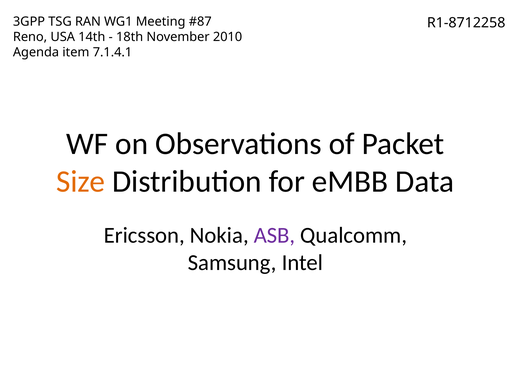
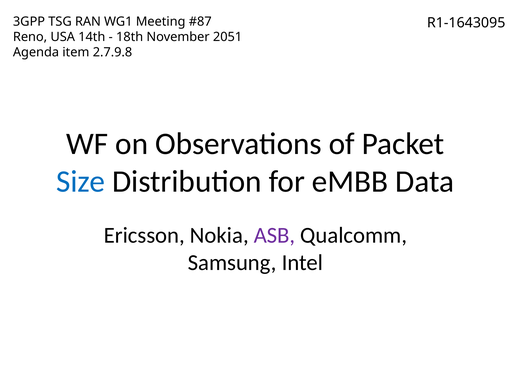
R1-8712258: R1-8712258 -> R1-1643095
2010: 2010 -> 2051
7.1.4.1: 7.1.4.1 -> 2.7.9.8
Size colour: orange -> blue
